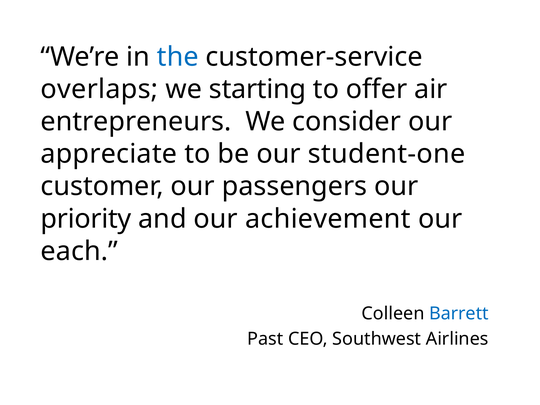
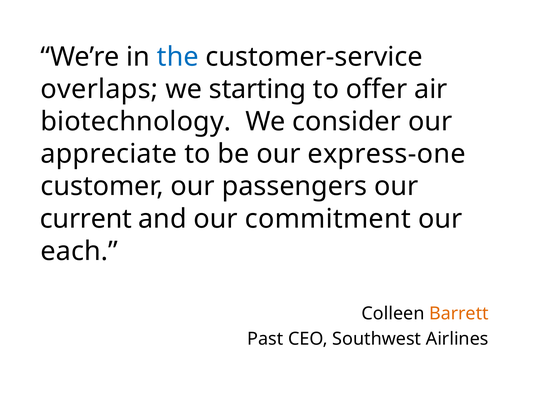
entrepreneurs: entrepreneurs -> biotechnology
student-one: student-one -> express-one
priority: priority -> current
achievement: achievement -> commitment
Barrett colour: blue -> orange
